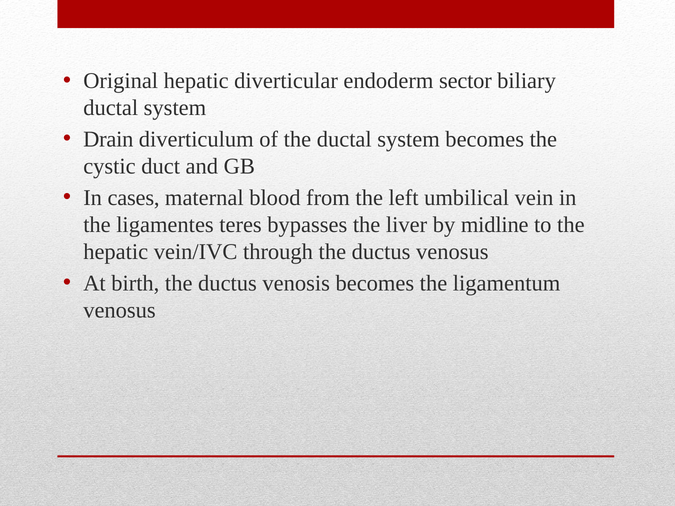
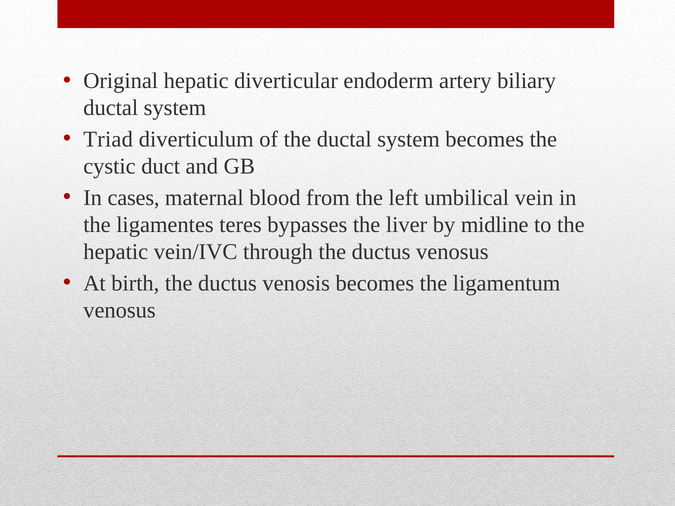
sector: sector -> artery
Drain: Drain -> Triad
